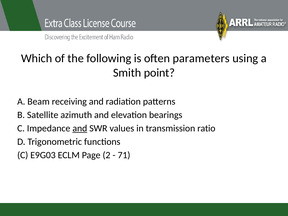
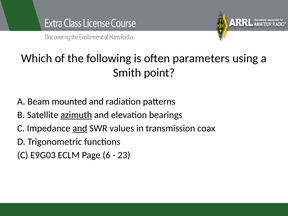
receiving: receiving -> mounted
azimuth underline: none -> present
ratio: ratio -> coax
2: 2 -> 6
71: 71 -> 23
